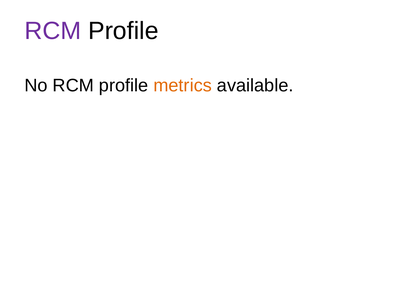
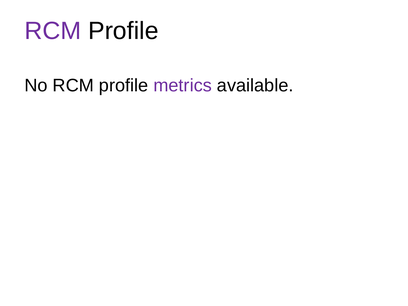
metrics colour: orange -> purple
